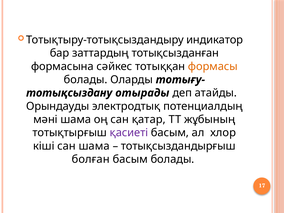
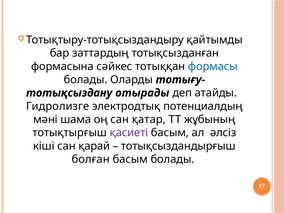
индикатор: индикатор -> қайтымды
формасы colour: orange -> blue
Орындауды: Орындауды -> Гидролизге
хлор: хлор -> әлсіз
сан шама: шама -> қарай
